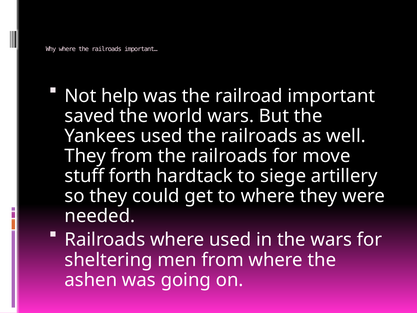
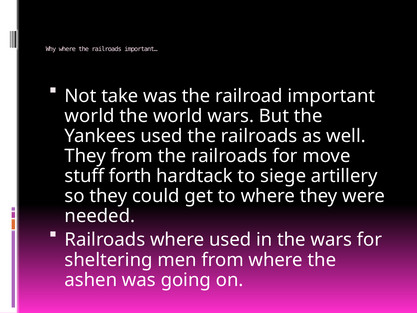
help: help -> take
saved at (90, 116): saved -> world
